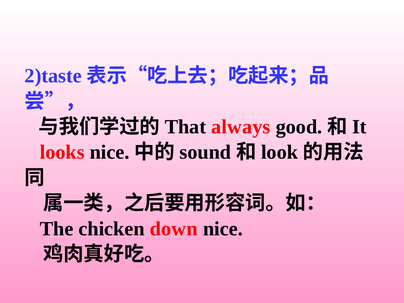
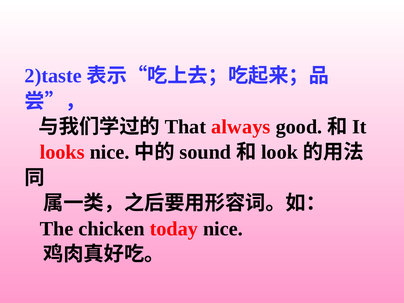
down: down -> today
